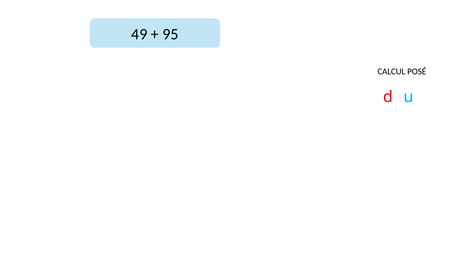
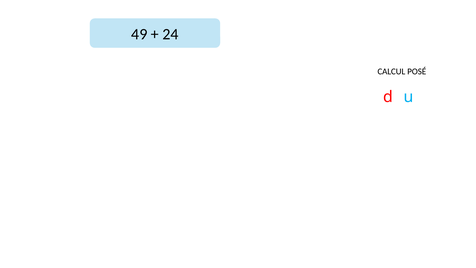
95: 95 -> 24
